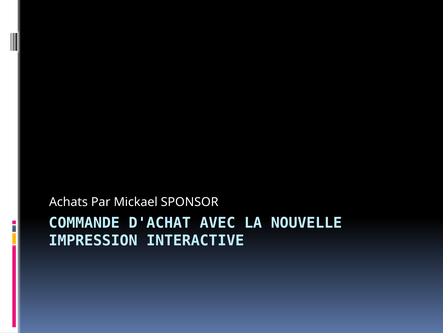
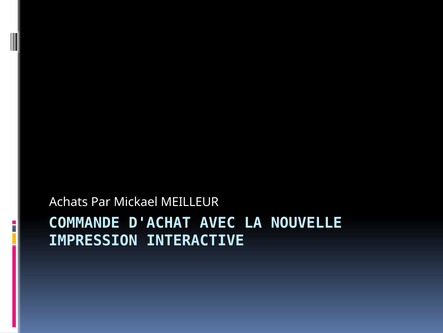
SPONSOR: SPONSOR -> MEILLEUR
